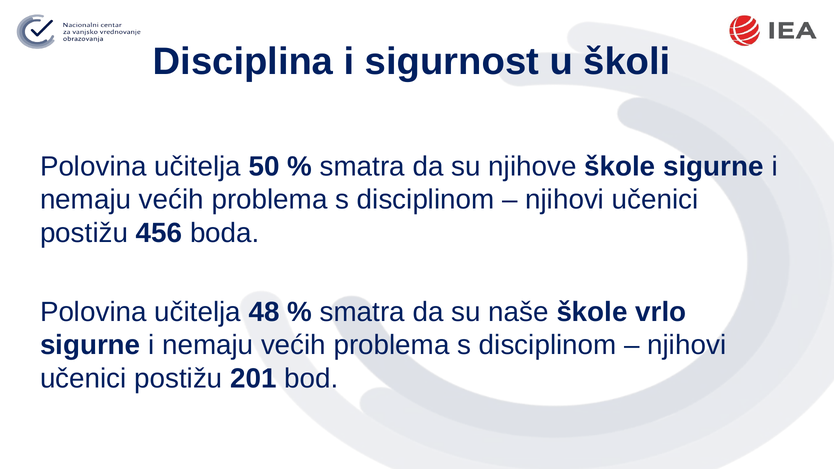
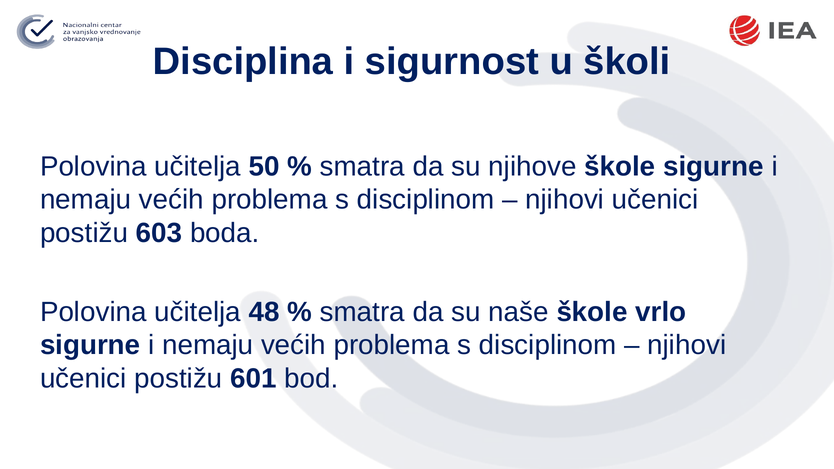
456: 456 -> 603
201: 201 -> 601
